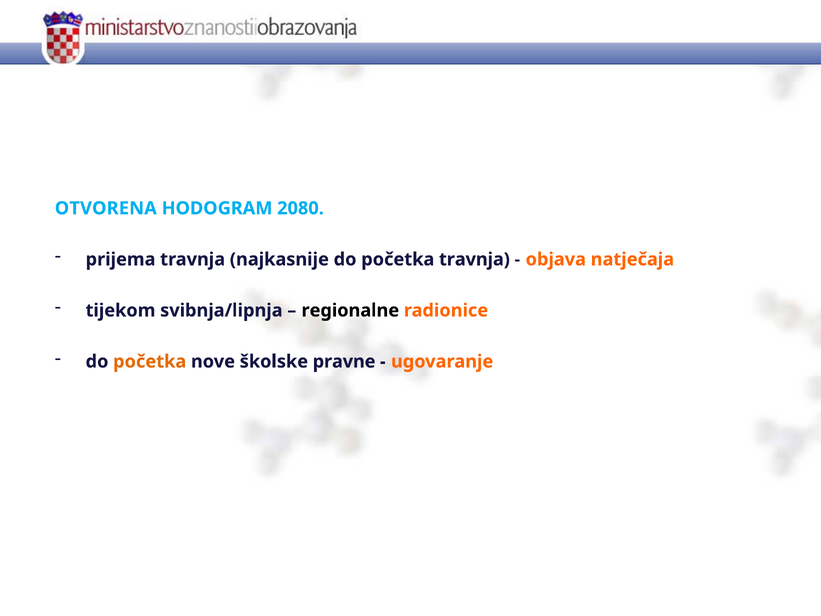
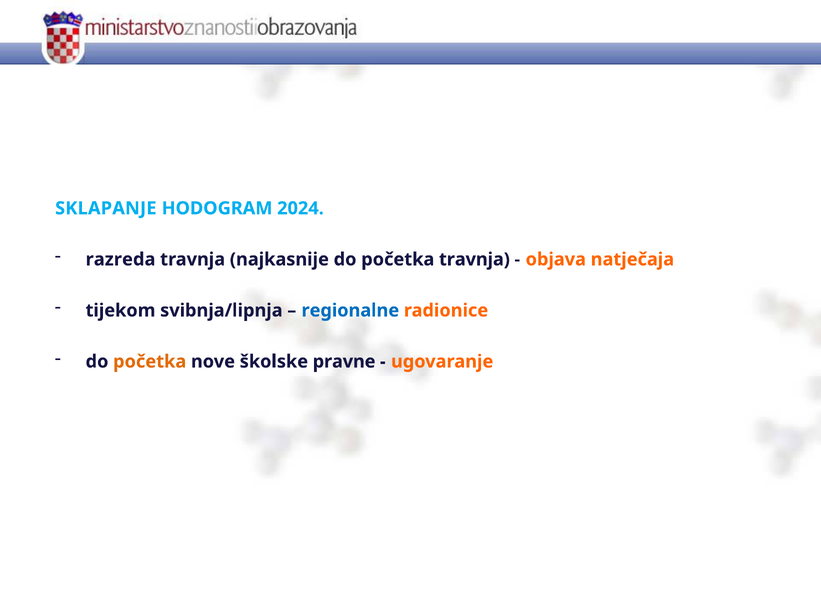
OTVORENA: OTVORENA -> SKLAPANJE
2080: 2080 -> 2024
prijema: prijema -> razreda
regionalne colour: black -> blue
